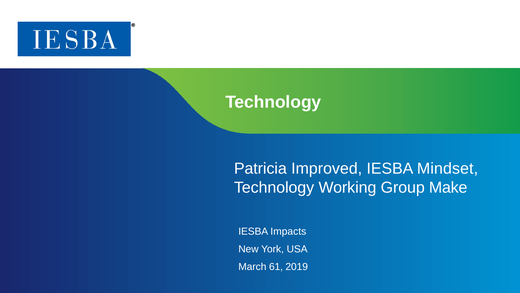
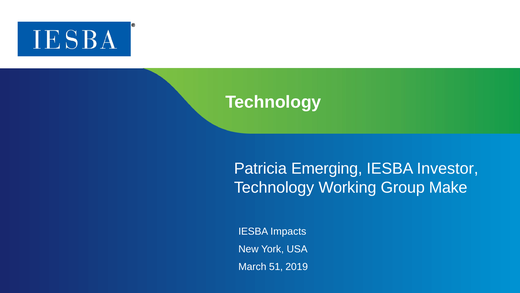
Improved: Improved -> Emerging
Mindset: Mindset -> Investor
61: 61 -> 51
